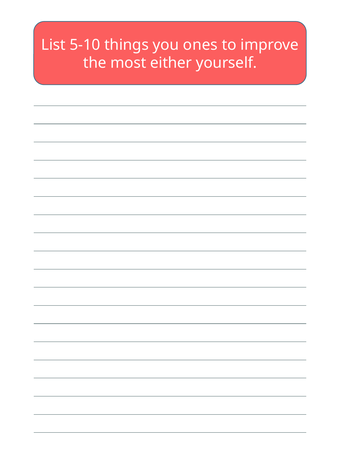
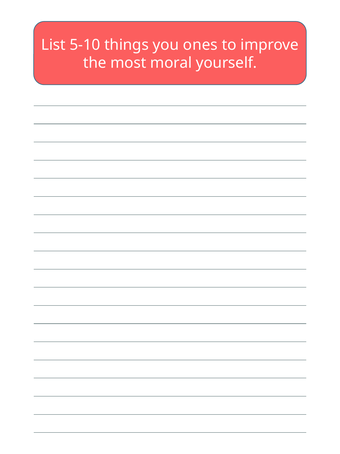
either: either -> moral
